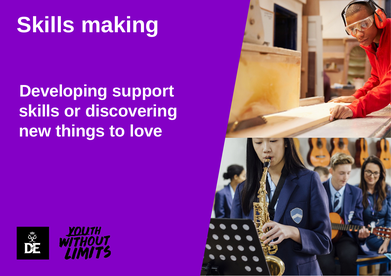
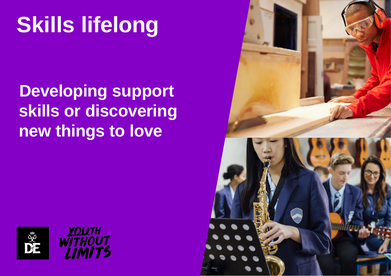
making: making -> lifelong
